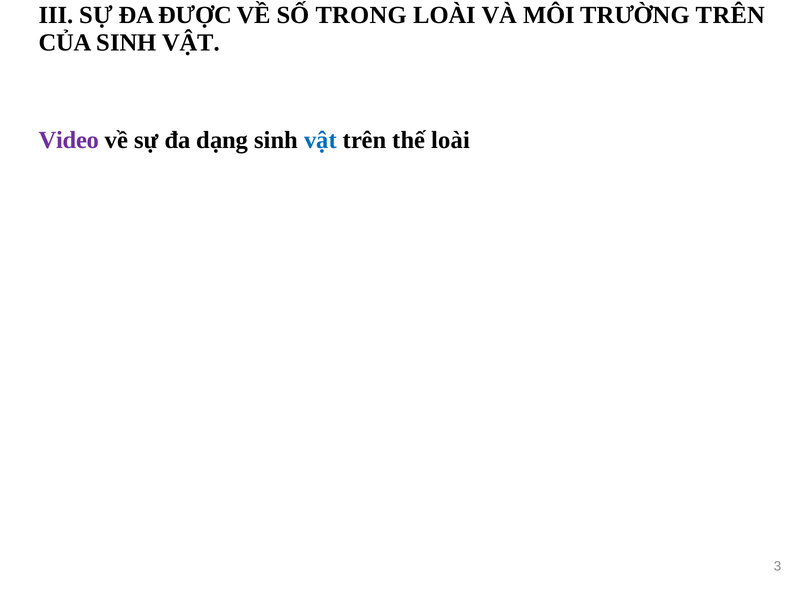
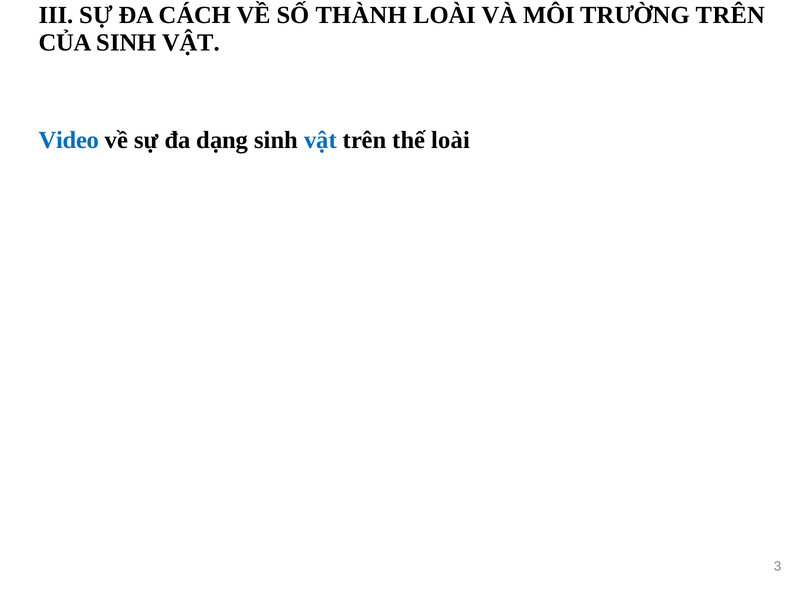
ĐƯỢC: ĐƯỢC -> CÁCH
TRONG: TRONG -> THÀNH
Video colour: purple -> blue
